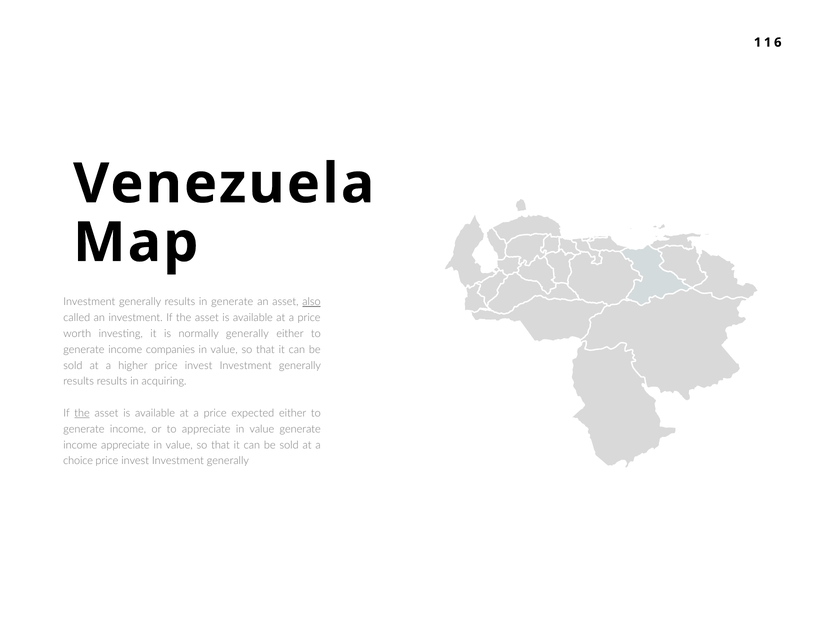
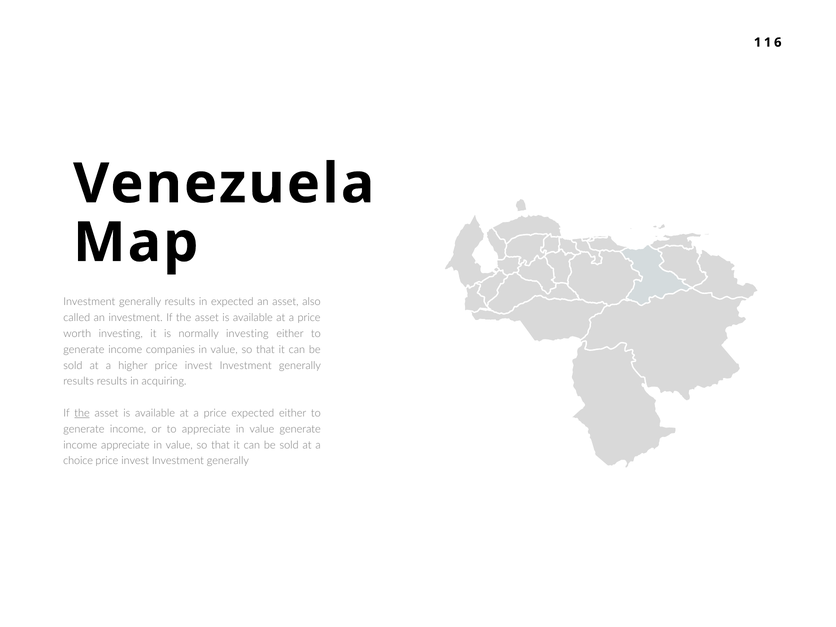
in generate: generate -> expected
also underline: present -> none
normally generally: generally -> investing
